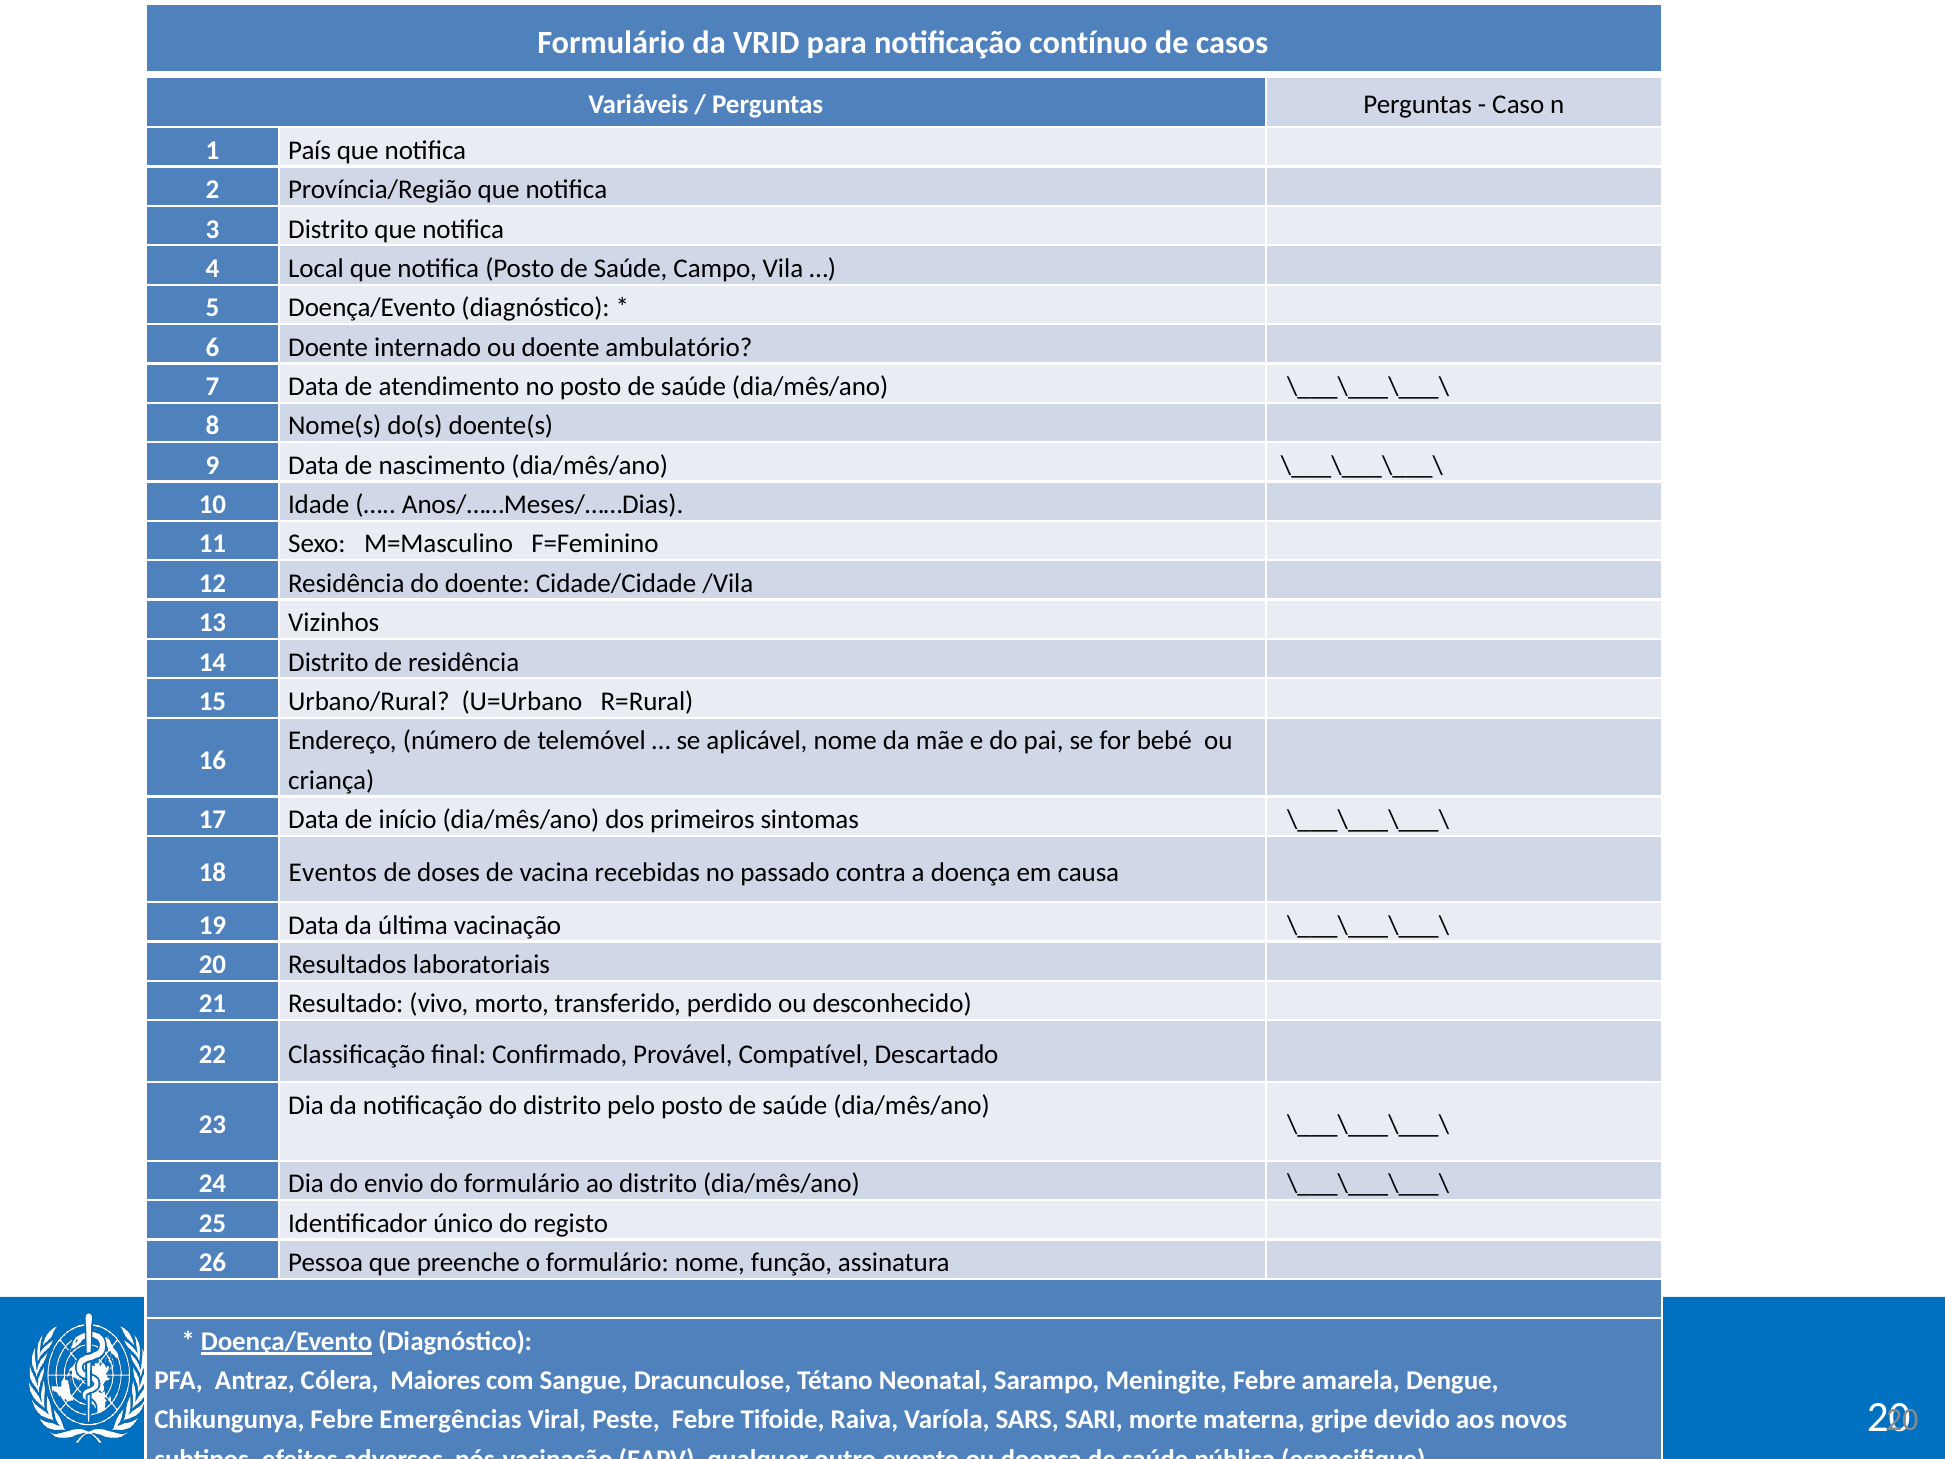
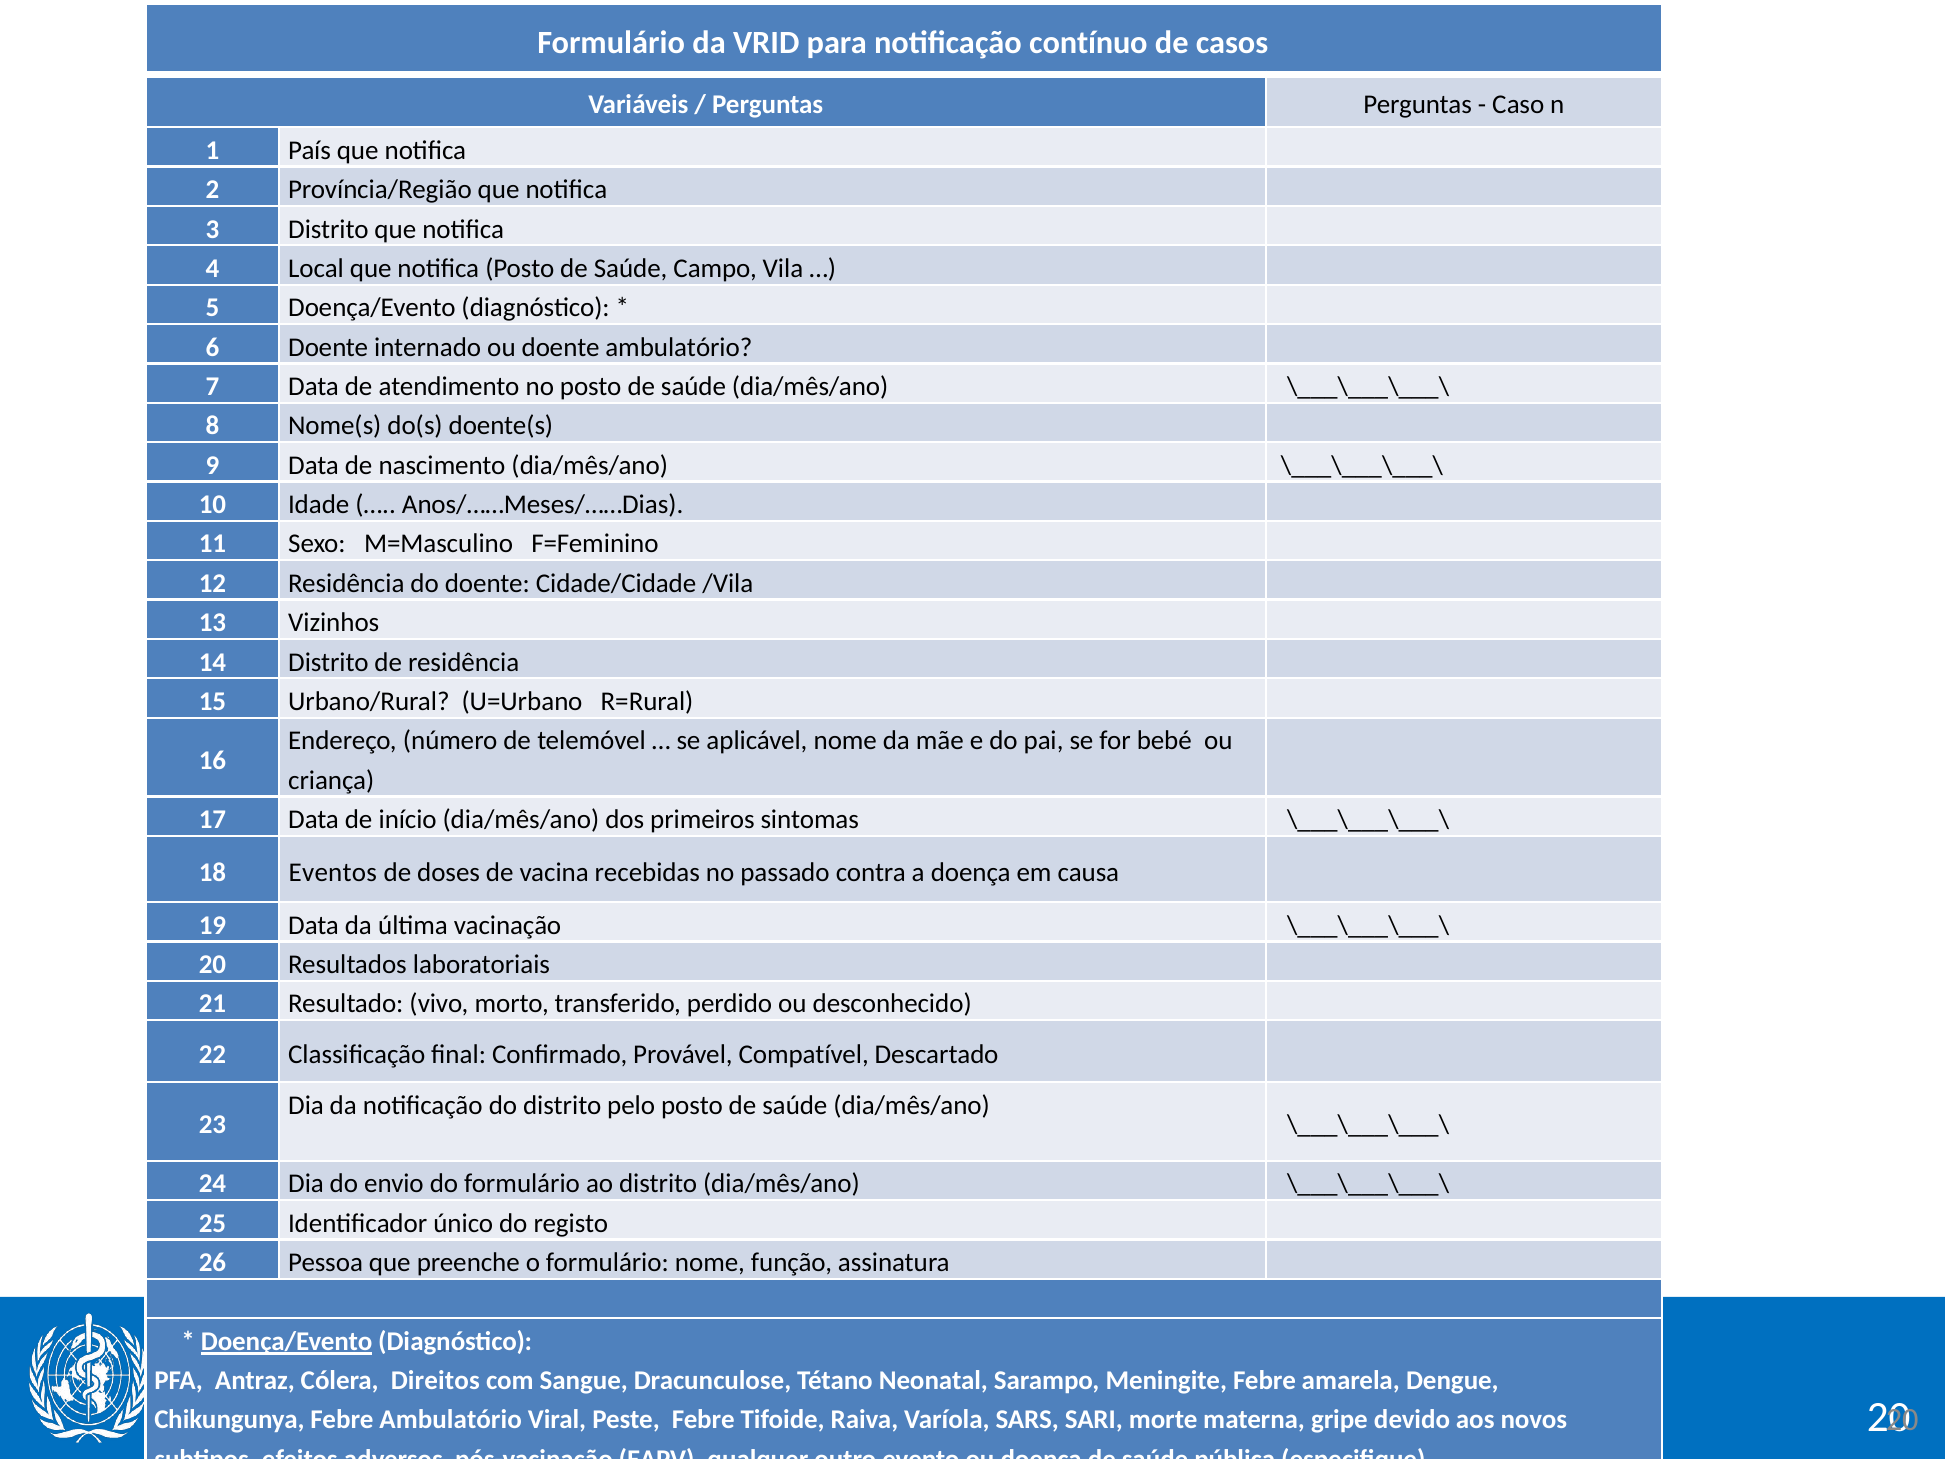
Maiores: Maiores -> Direitos
Febre Emergências: Emergências -> Ambulatório
